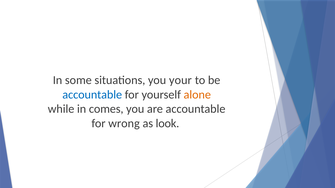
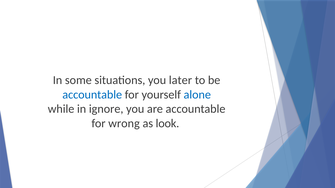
your: your -> later
alone colour: orange -> blue
comes: comes -> ignore
